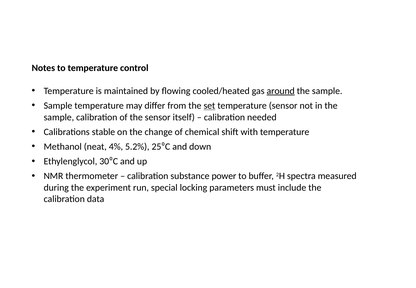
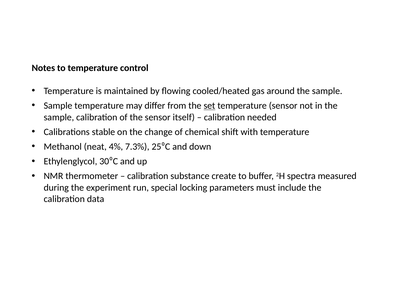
around underline: present -> none
5.2%: 5.2% -> 7.3%
power: power -> create
